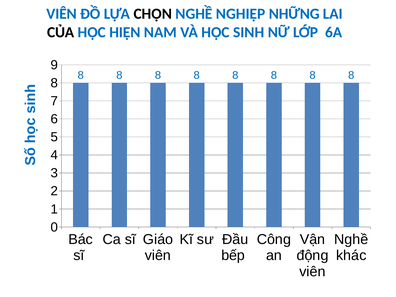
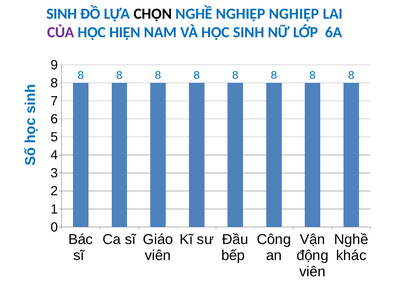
VIÊN at (62, 14): VIÊN -> SINH
NGHIỆP NHỮNG: NHỮNG -> NGHIỆP
CỦA colour: black -> purple
